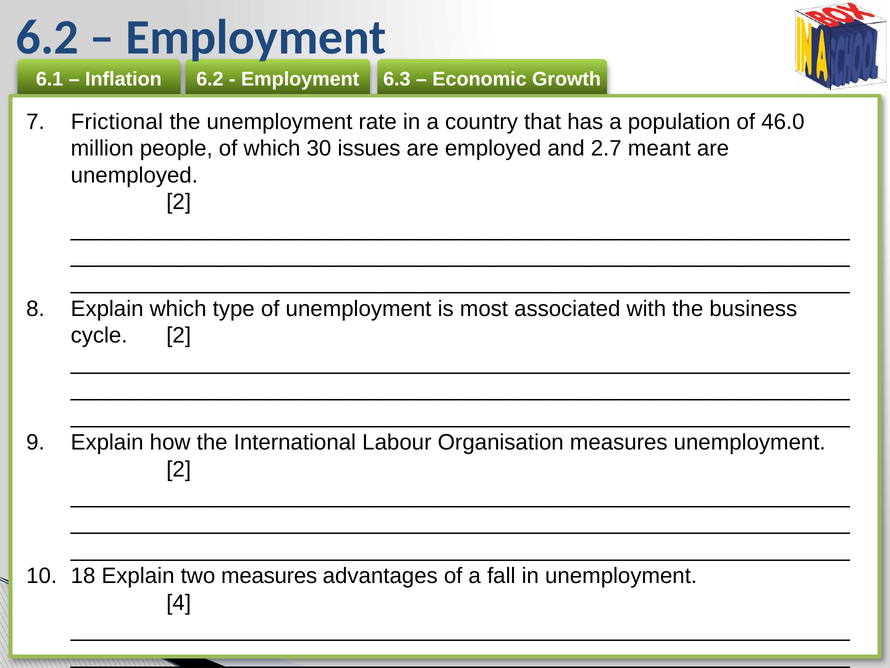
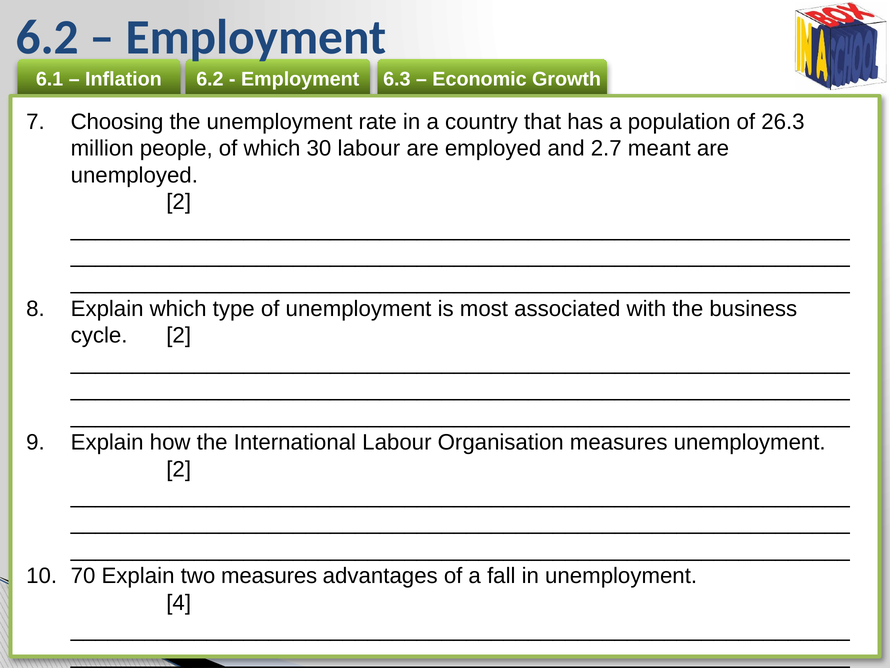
Frictional: Frictional -> Choosing
46.0: 46.0 -> 26.3
30 issues: issues -> labour
18: 18 -> 70
